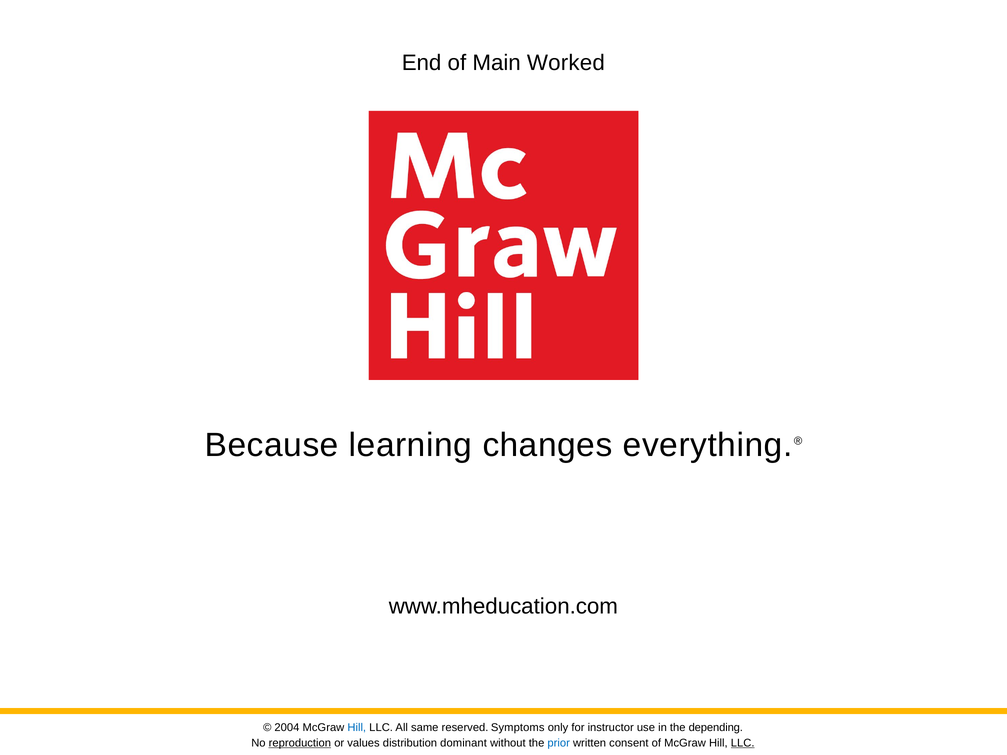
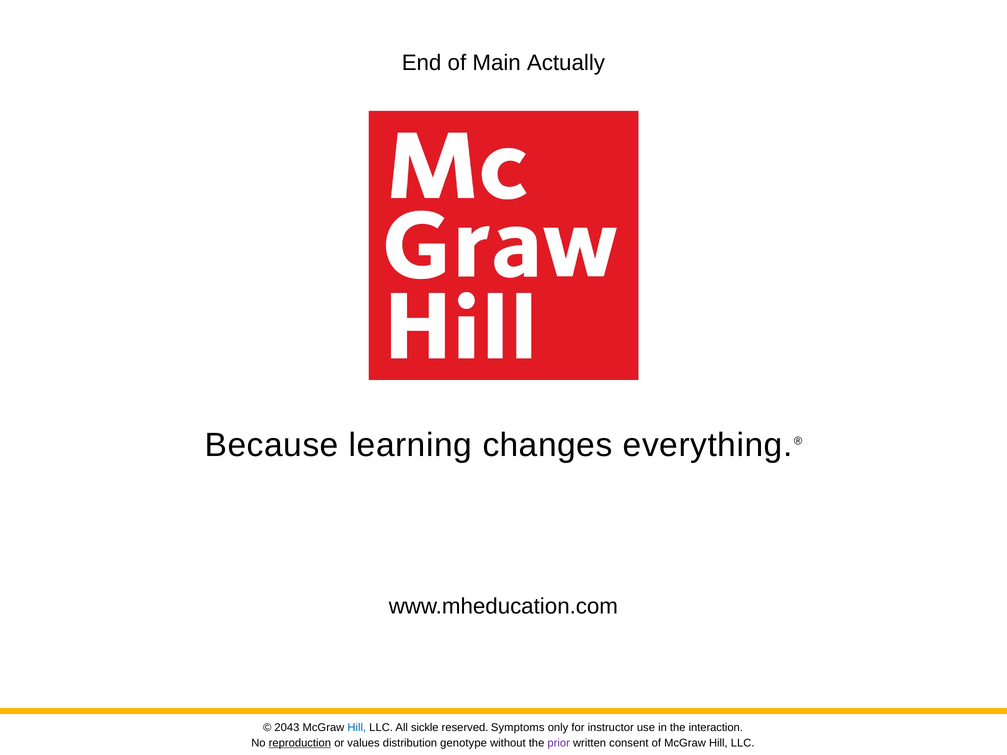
Worked: Worked -> Actually
2004: 2004 -> 2043
same: same -> sickle
depending: depending -> interaction
dominant: dominant -> genotype
prior colour: blue -> purple
LLC at (743, 743) underline: present -> none
